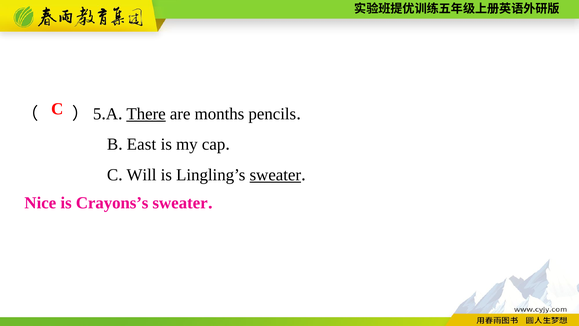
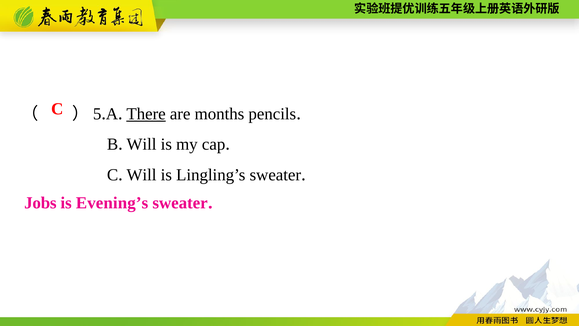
East at (141, 144): East -> Will
sweater at (275, 175) underline: present -> none
Nice: Nice -> Jobs
Crayons’s: Crayons’s -> Evening’s
